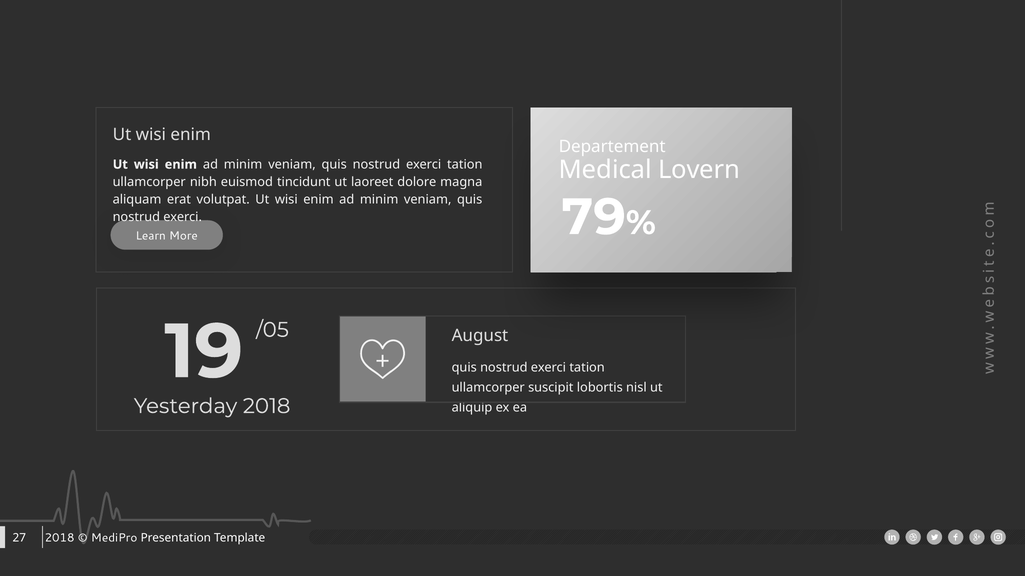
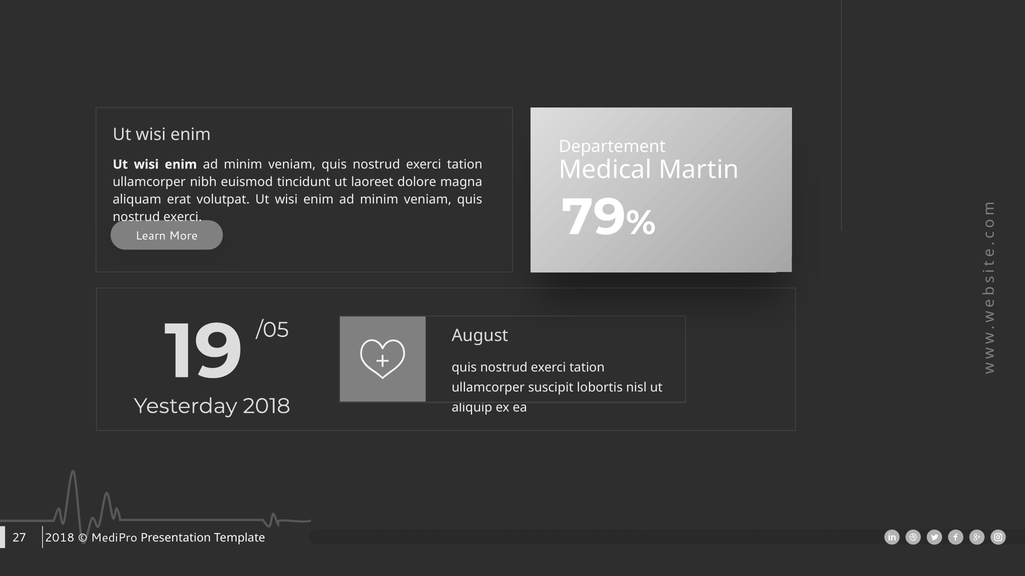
Lovern: Lovern -> Martin
